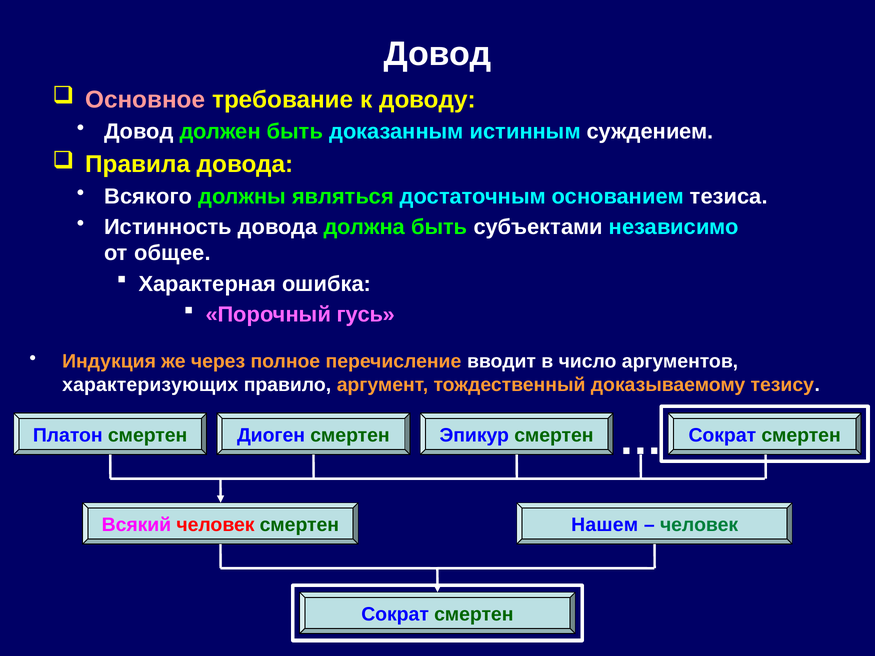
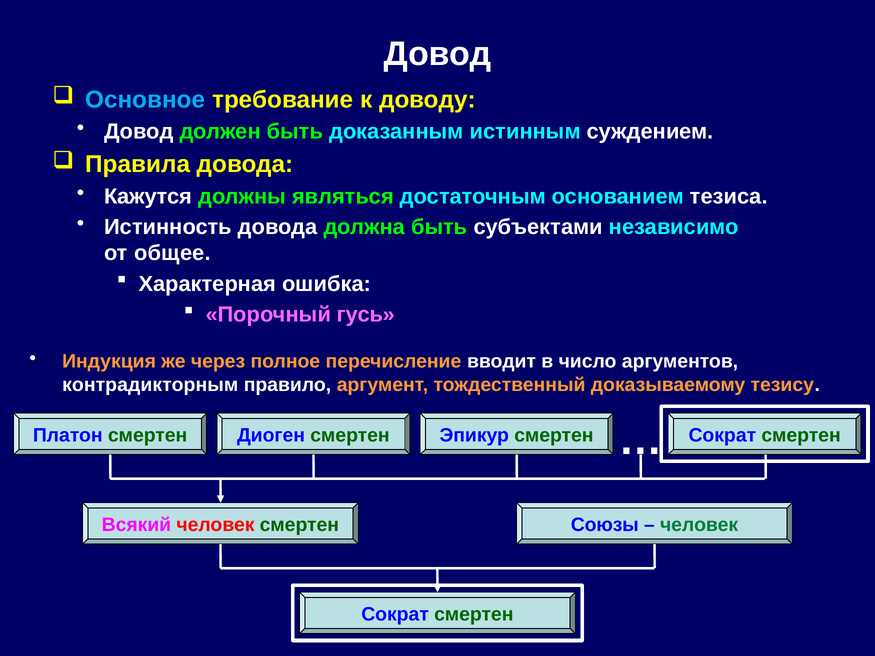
Основное colour: pink -> light blue
Всякого: Всякого -> Кажутся
характеризующих: характеризующих -> контрадикторным
Нашем: Нашем -> Союзы
